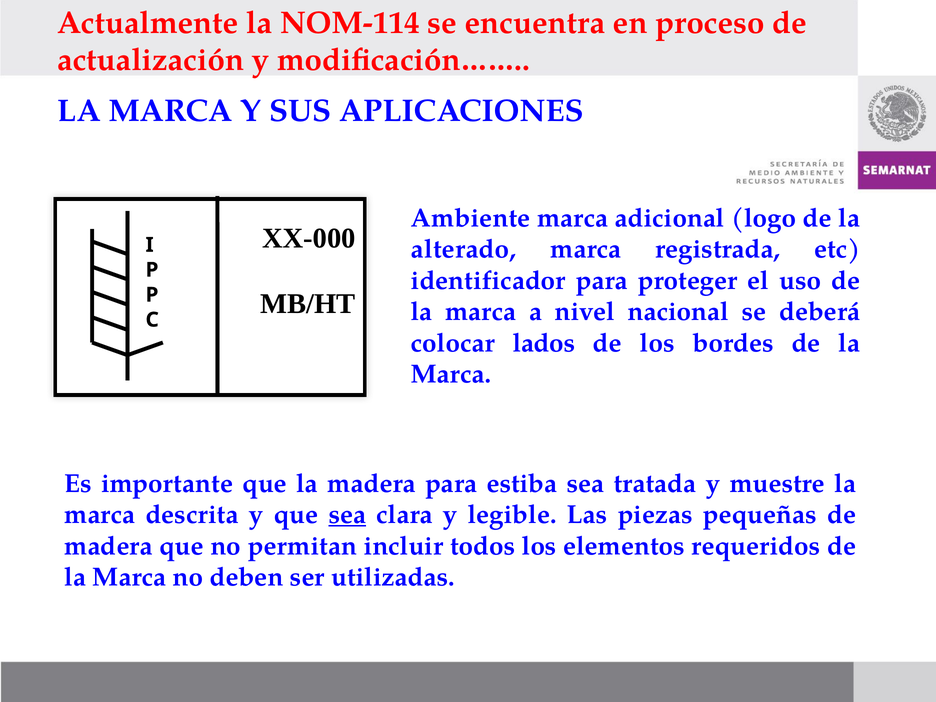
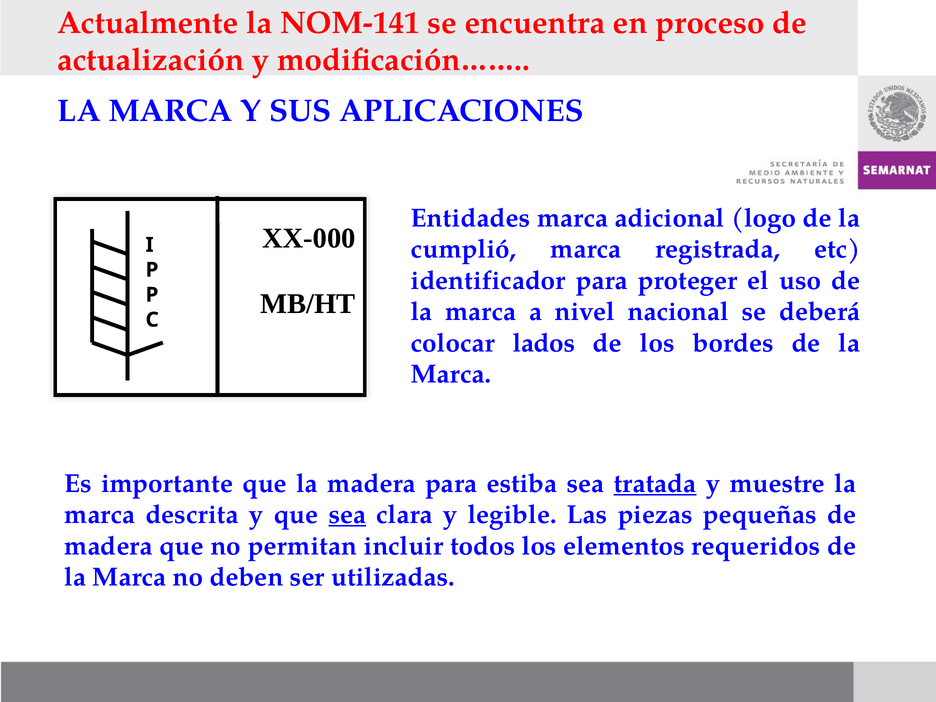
NOM-114: NOM-114 -> NOM-141
Ambiente: Ambiente -> Entidades
alterado: alterado -> cumplió
tratada underline: none -> present
